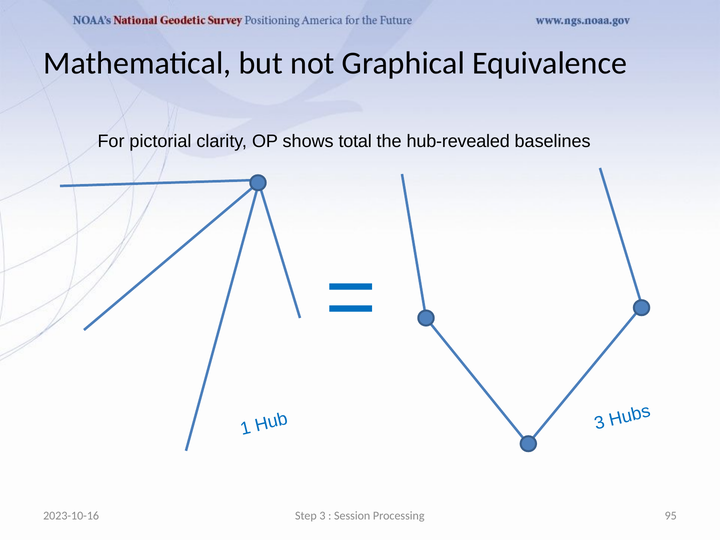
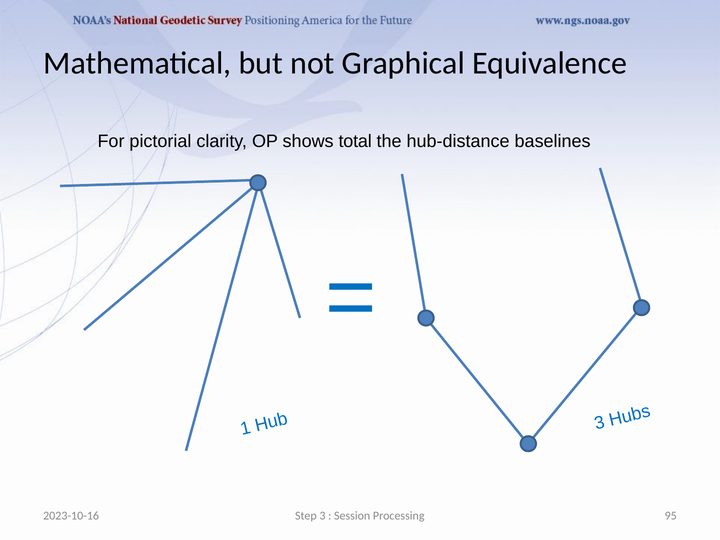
hub-revealed: hub-revealed -> hub-distance
